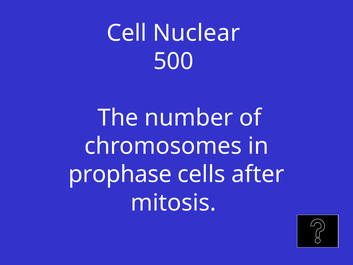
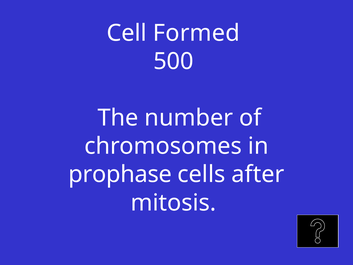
Nuclear: Nuclear -> Formed
